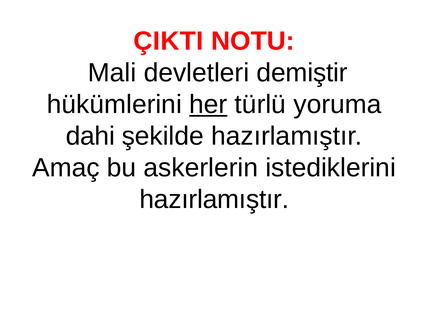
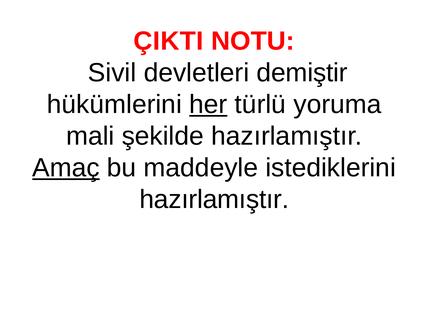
Mali: Mali -> Sivil
dahi: dahi -> mali
Amaç underline: none -> present
askerlerin: askerlerin -> maddeyle
